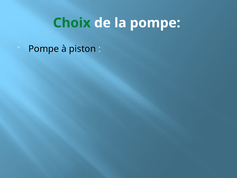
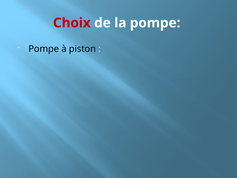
Choix colour: green -> red
